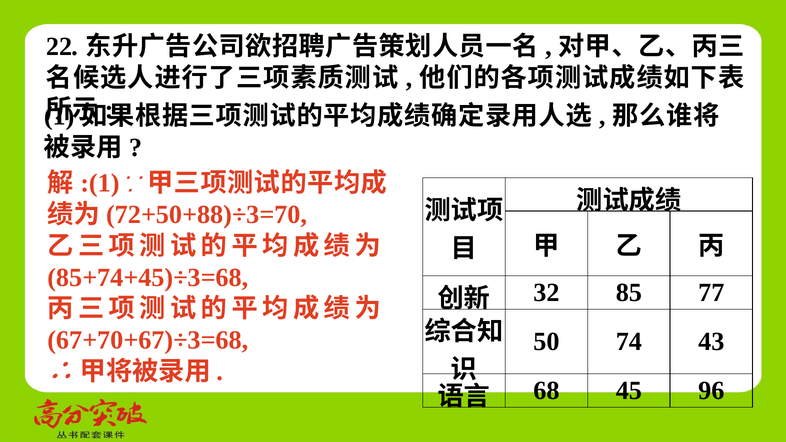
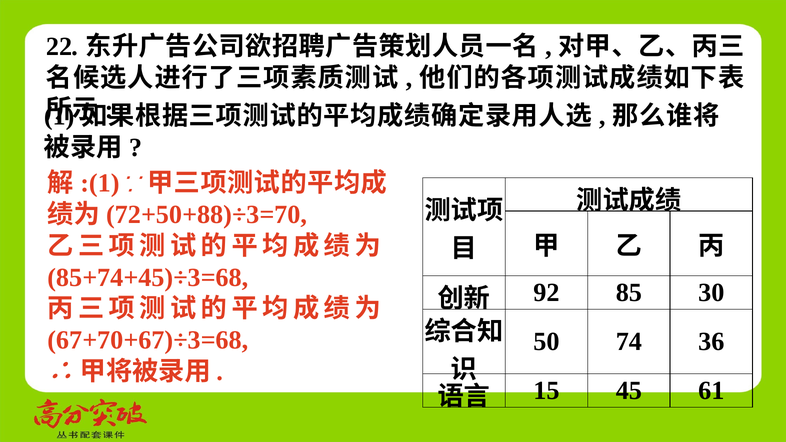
32: 32 -> 92
77: 77 -> 30
43: 43 -> 36
68: 68 -> 15
96: 96 -> 61
